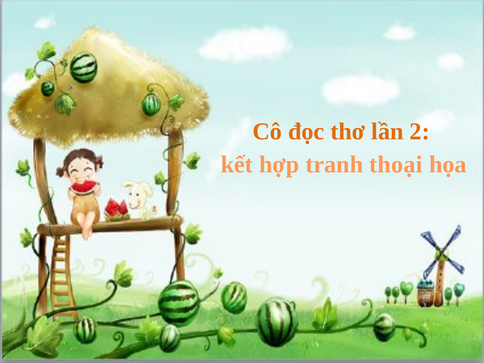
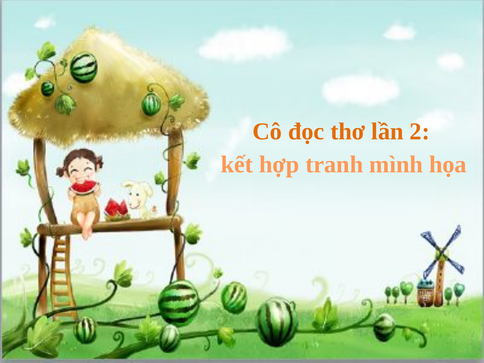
thoại: thoại -> mình
